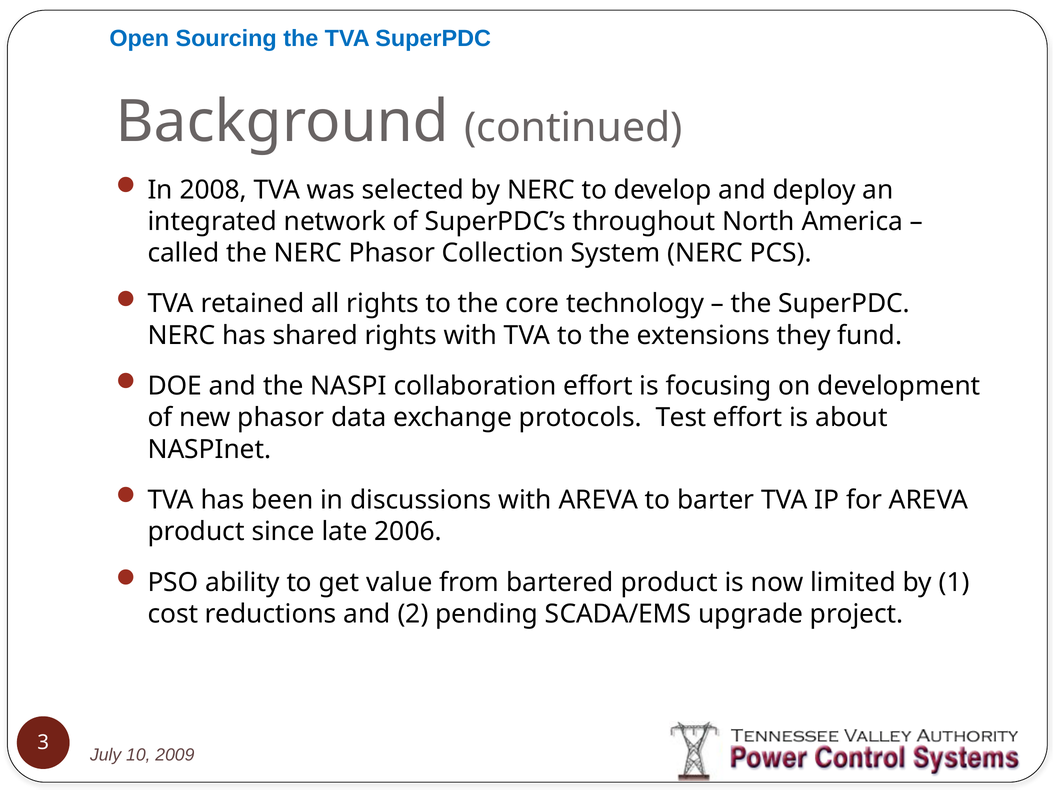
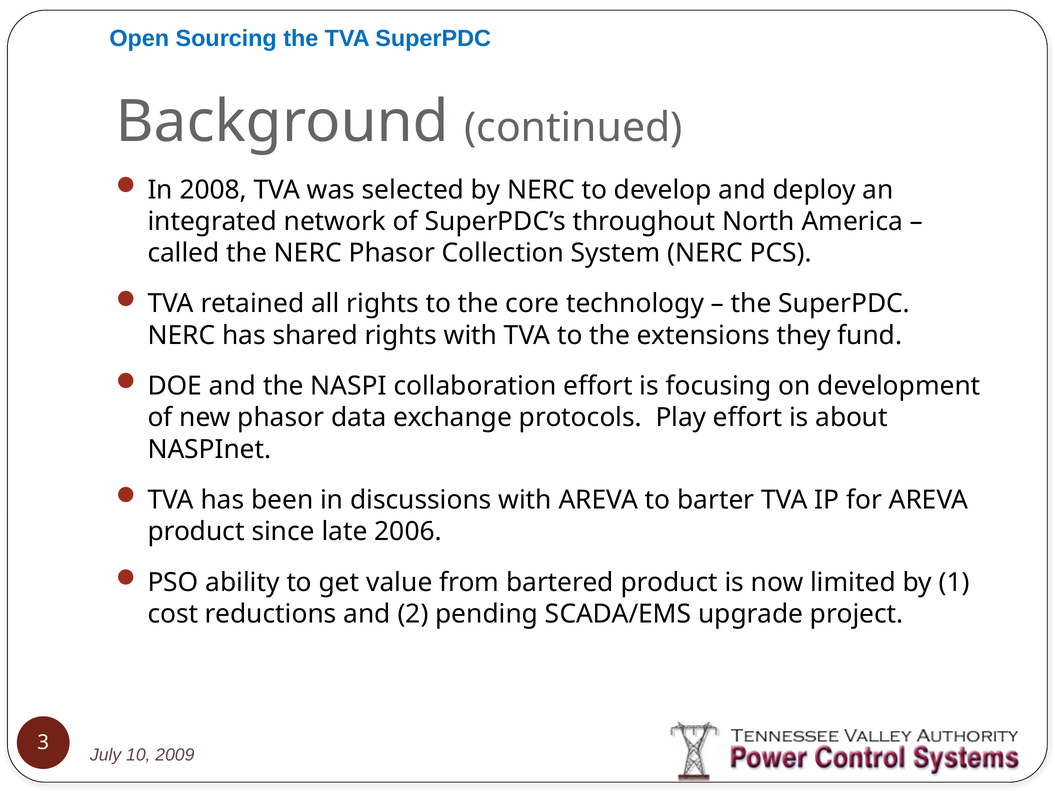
Test: Test -> Play
